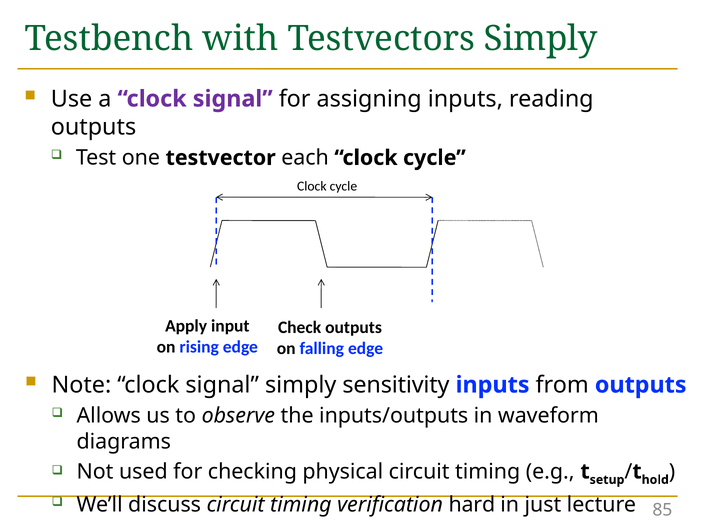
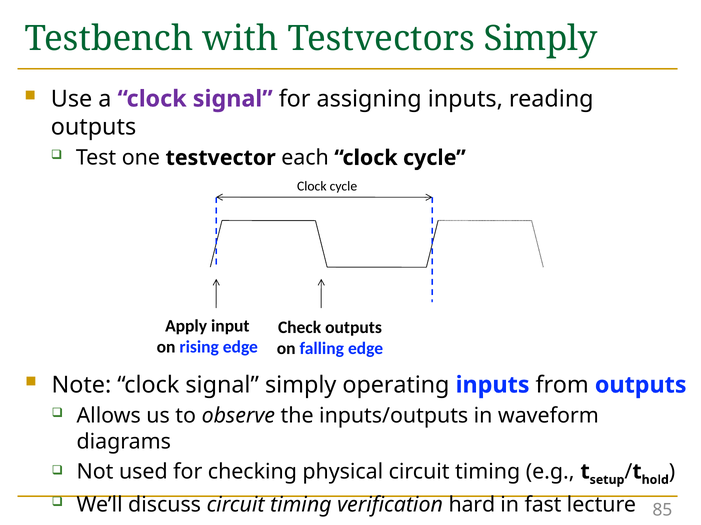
sensitivity: sensitivity -> operating
just: just -> fast
